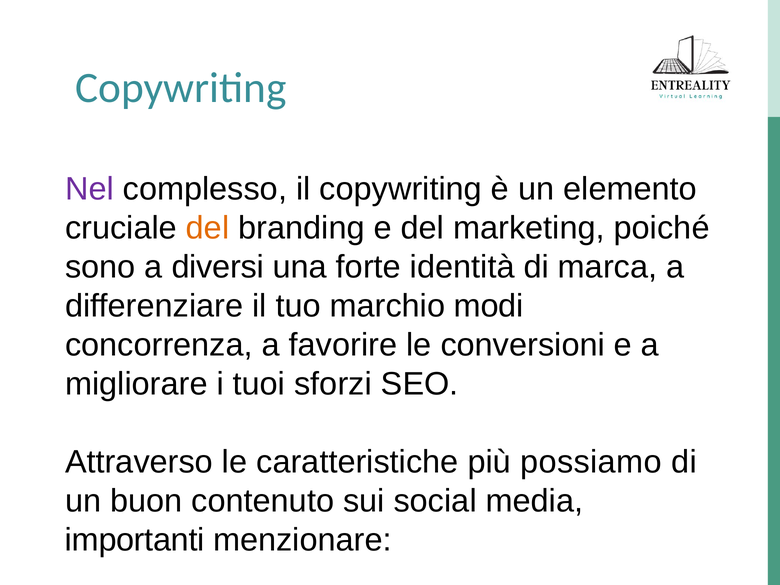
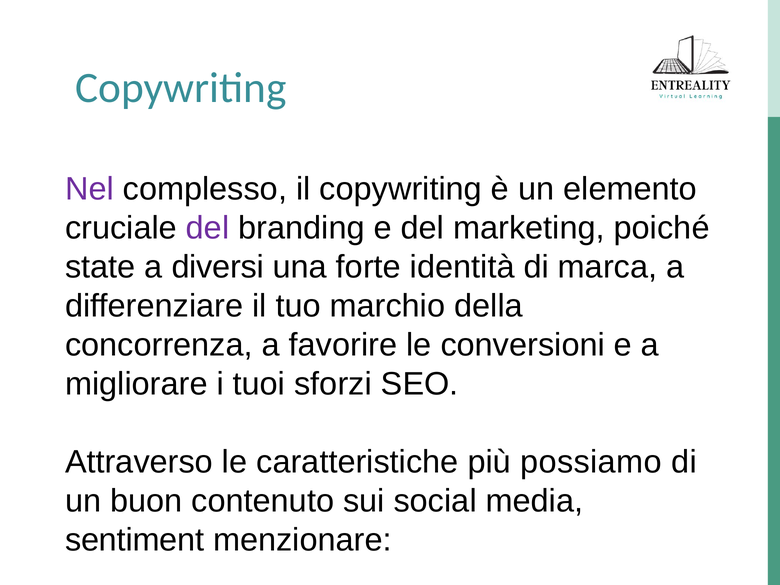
del at (208, 228) colour: orange -> purple
sono: sono -> state
modi: modi -> della
importanti: importanti -> sentiment
